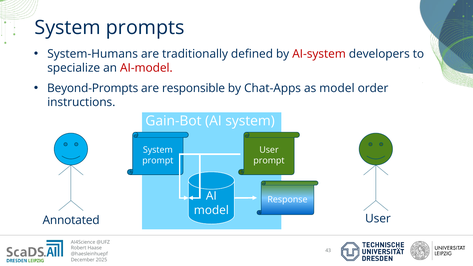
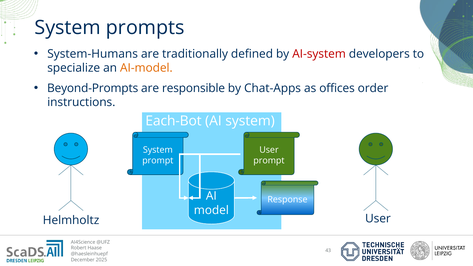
AI-model colour: red -> orange
as model: model -> offices
Gain-Bot: Gain-Bot -> Each-Bot
Annotated: Annotated -> Helmholtz
